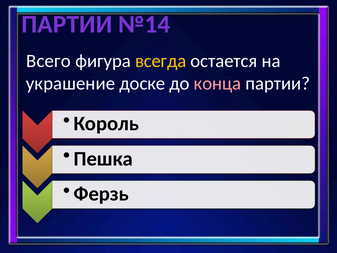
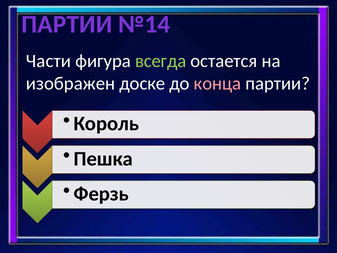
Всего: Всего -> Части
всегда colour: yellow -> light green
украшение: украшение -> изображен
